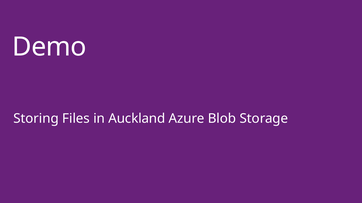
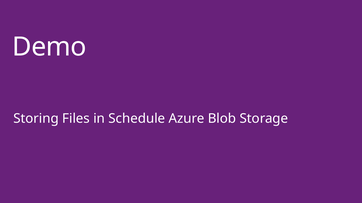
Auckland: Auckland -> Schedule
